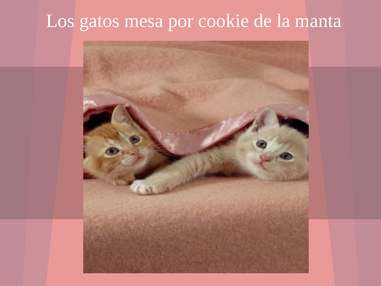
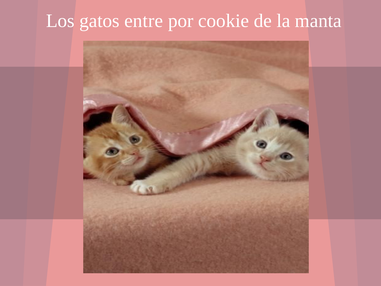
mesa: mesa -> entre
